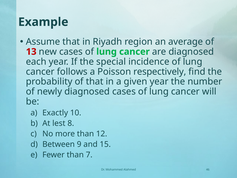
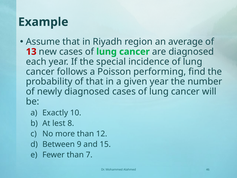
respectively: respectively -> performing
